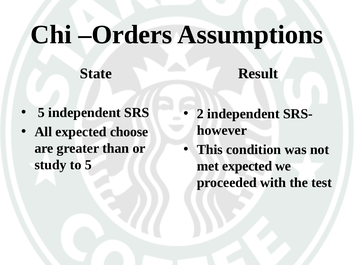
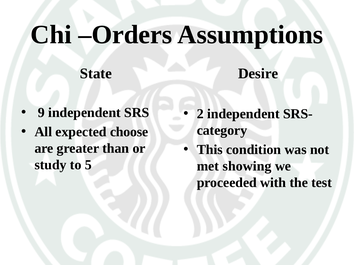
Result: Result -> Desire
5 at (41, 113): 5 -> 9
however: however -> category
met expected: expected -> showing
